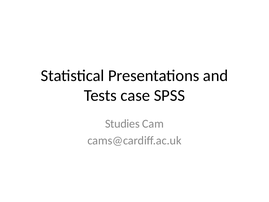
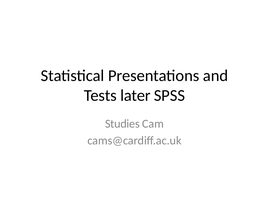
case: case -> later
